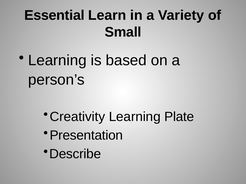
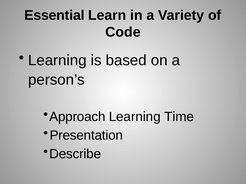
Small: Small -> Code
Creativity: Creativity -> Approach
Plate: Plate -> Time
